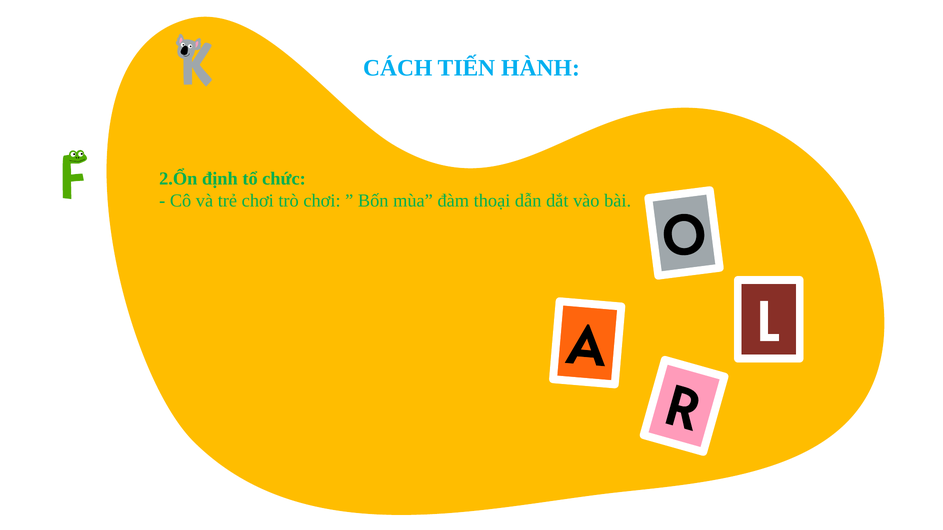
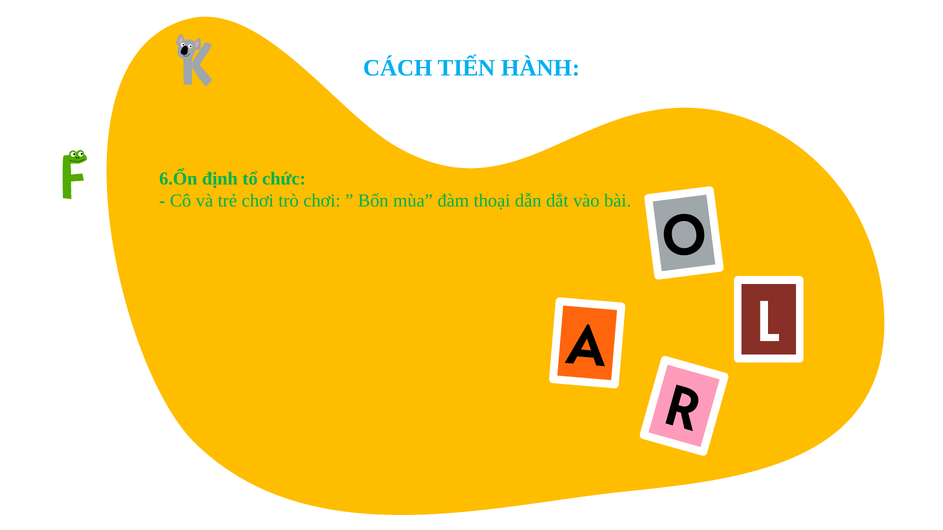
2.Ổn: 2.Ổn -> 6.Ổn
